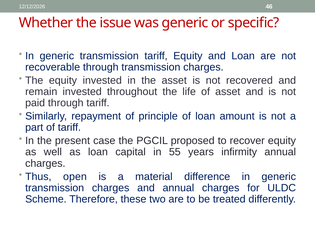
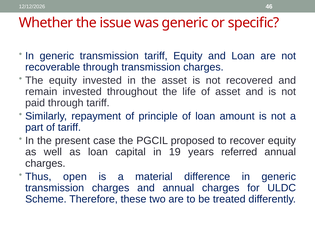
55: 55 -> 19
infirmity: infirmity -> referred
